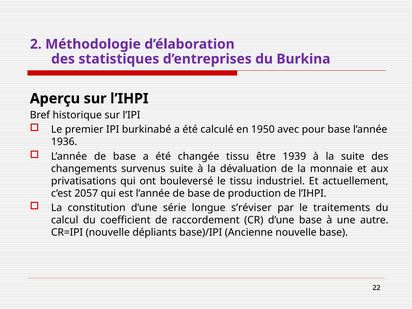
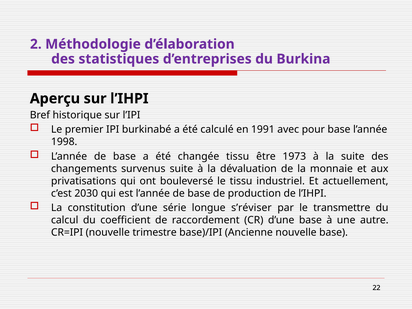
1950: 1950 -> 1991
1936: 1936 -> 1998
1939: 1939 -> 1973
2057: 2057 -> 2030
traitements: traitements -> transmettre
dépliants: dépliants -> trimestre
